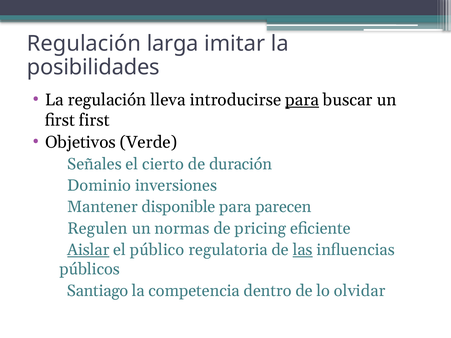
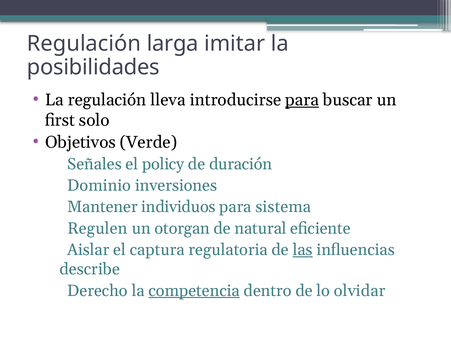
first first: first -> solo
cierto: cierto -> policy
disponible: disponible -> individuos
parecen: parecen -> sistema
normas: normas -> otorgan
pricing: pricing -> natural
Aislar underline: present -> none
público: público -> captura
públicos: públicos -> describe
Santiago: Santiago -> Derecho
competencia underline: none -> present
